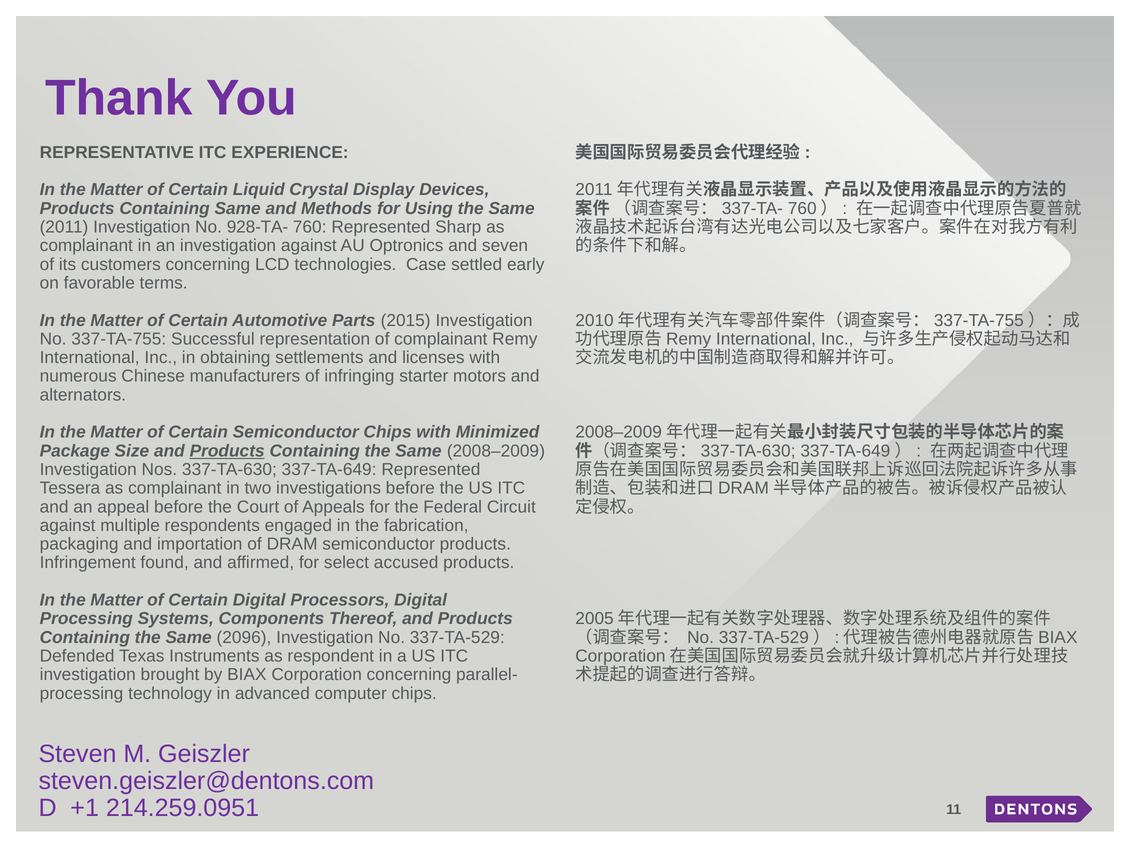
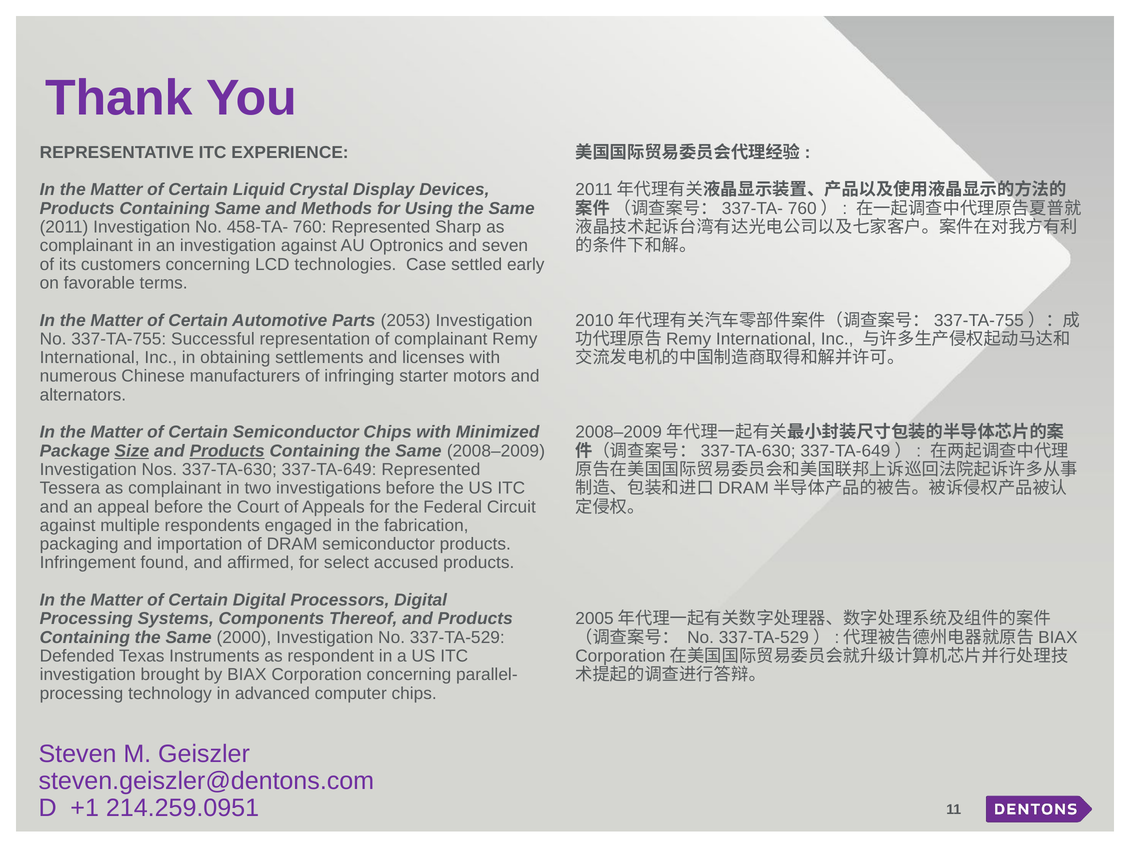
928-TA-: 928-TA- -> 458-TA-
2015: 2015 -> 2053
Size underline: none -> present
2096: 2096 -> 2000
